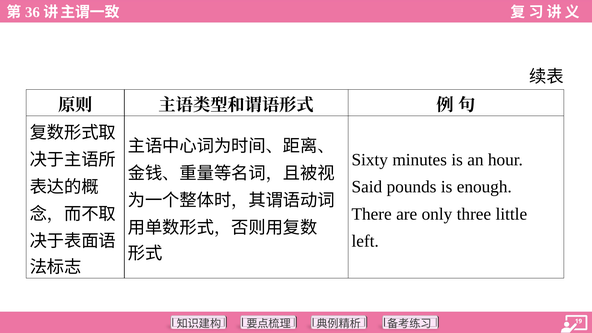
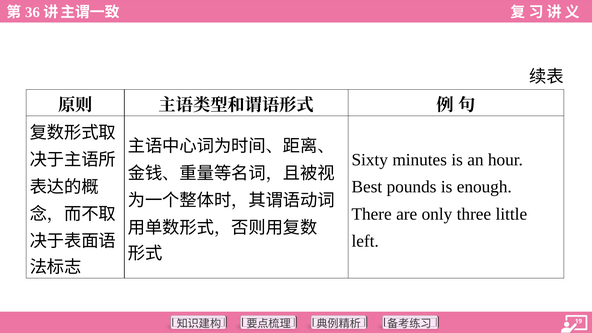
Said: Said -> Best
